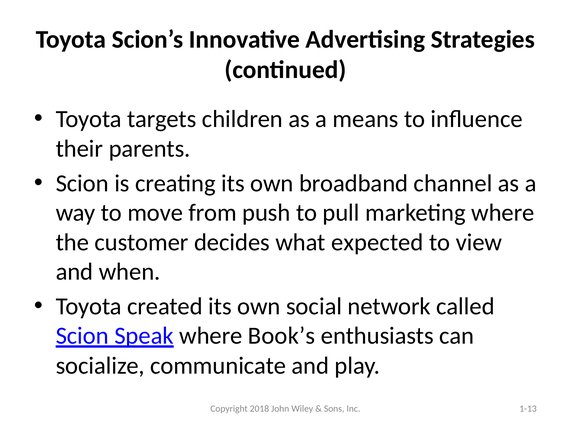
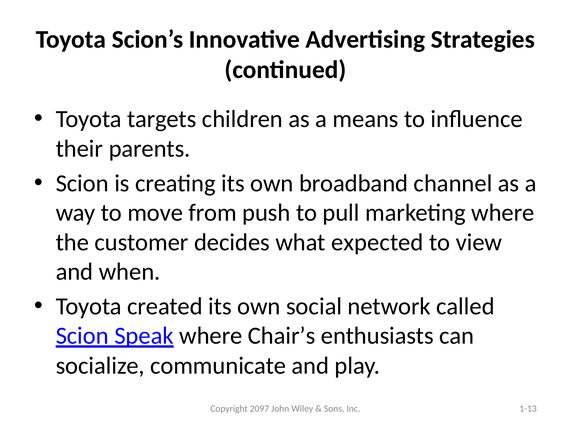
Book’s: Book’s -> Chair’s
2018: 2018 -> 2097
